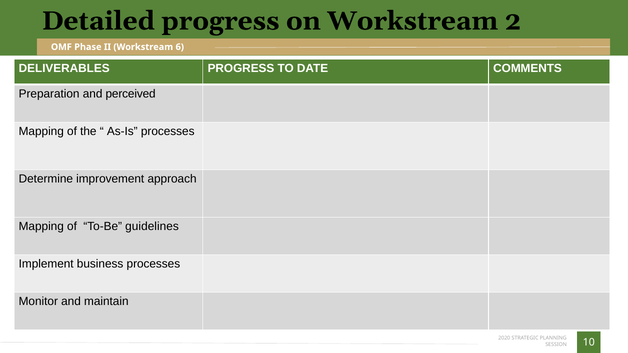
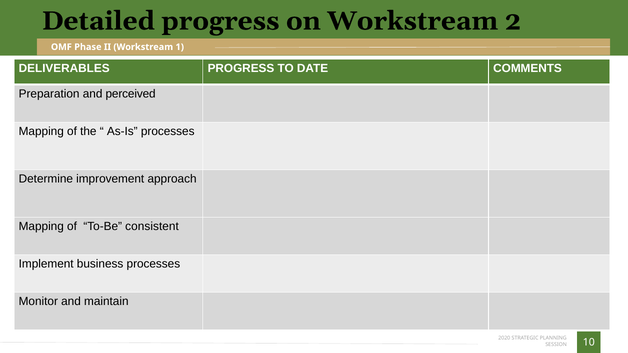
6: 6 -> 1
guidelines: guidelines -> consistent
